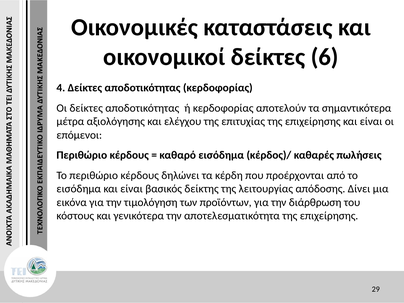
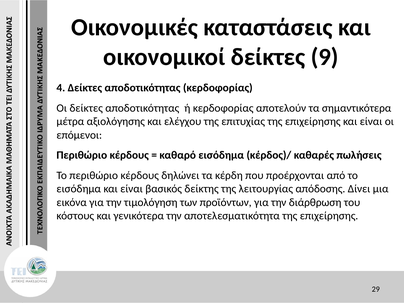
6: 6 -> 9
